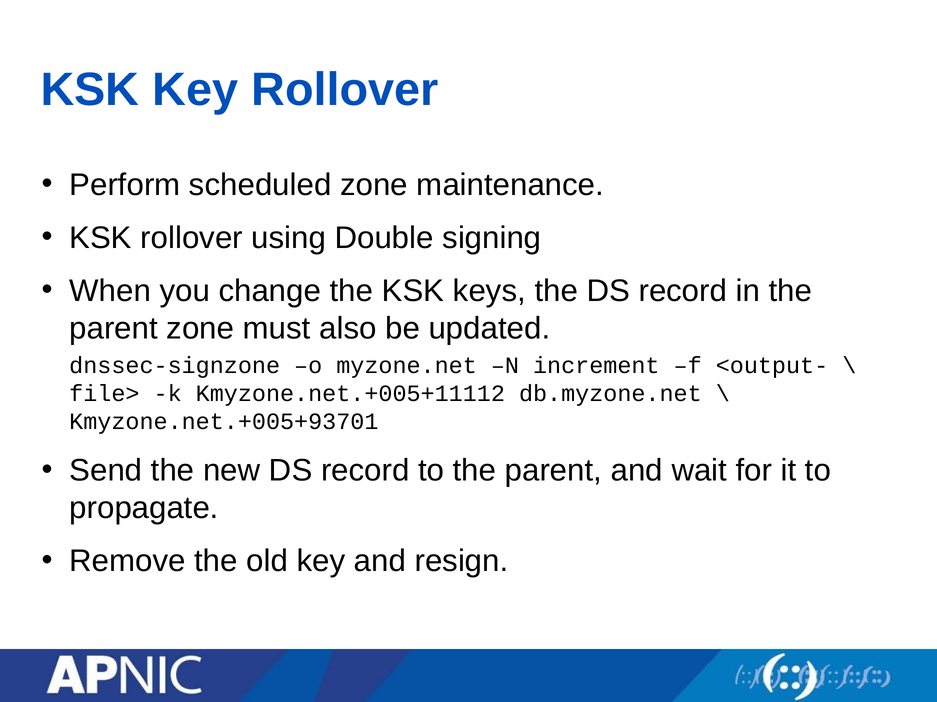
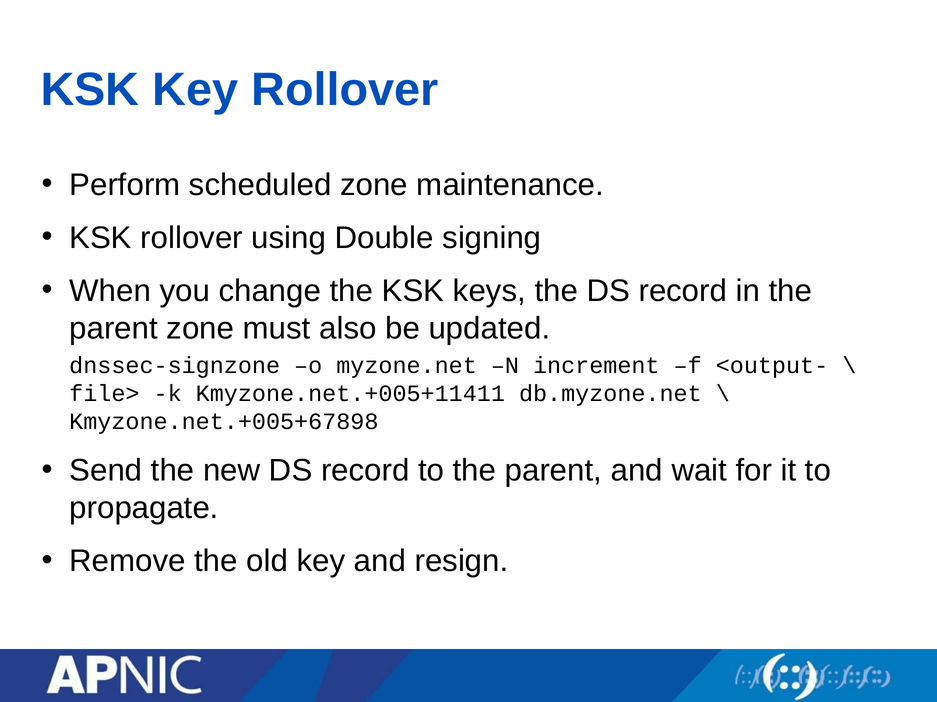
Kmyzone.net.+005+11112: Kmyzone.net.+005+11112 -> Kmyzone.net.+005+11411
Kmyzone.net.+005+93701: Kmyzone.net.+005+93701 -> Kmyzone.net.+005+67898
